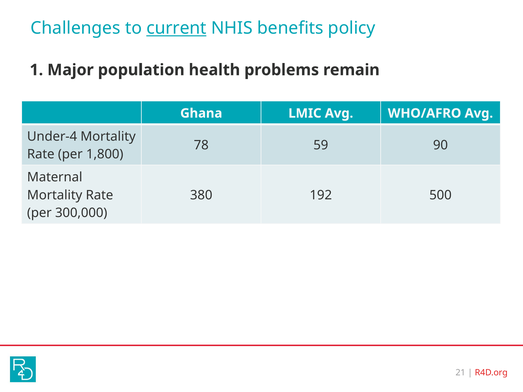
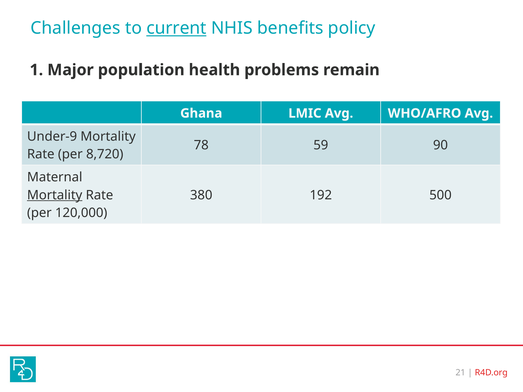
Under-4: Under-4 -> Under-9
1,800: 1,800 -> 8,720
Mortality at (55, 195) underline: none -> present
300,000: 300,000 -> 120,000
